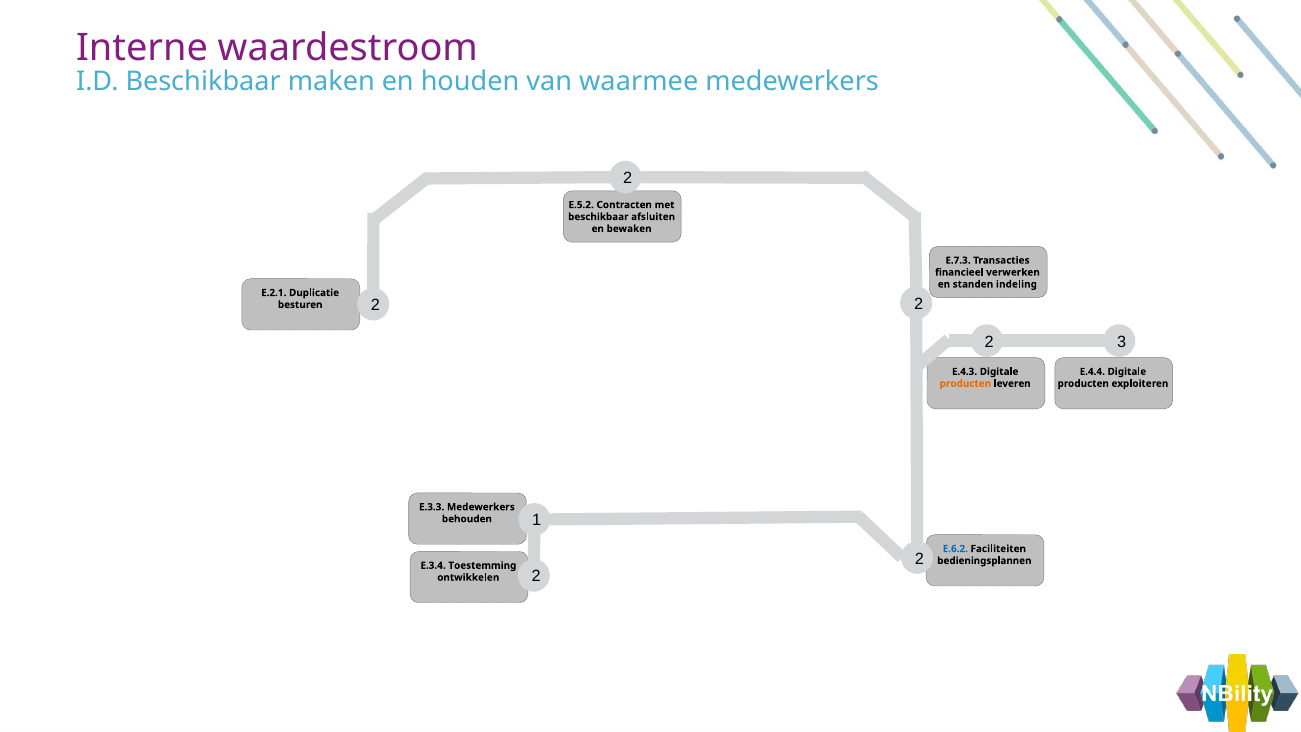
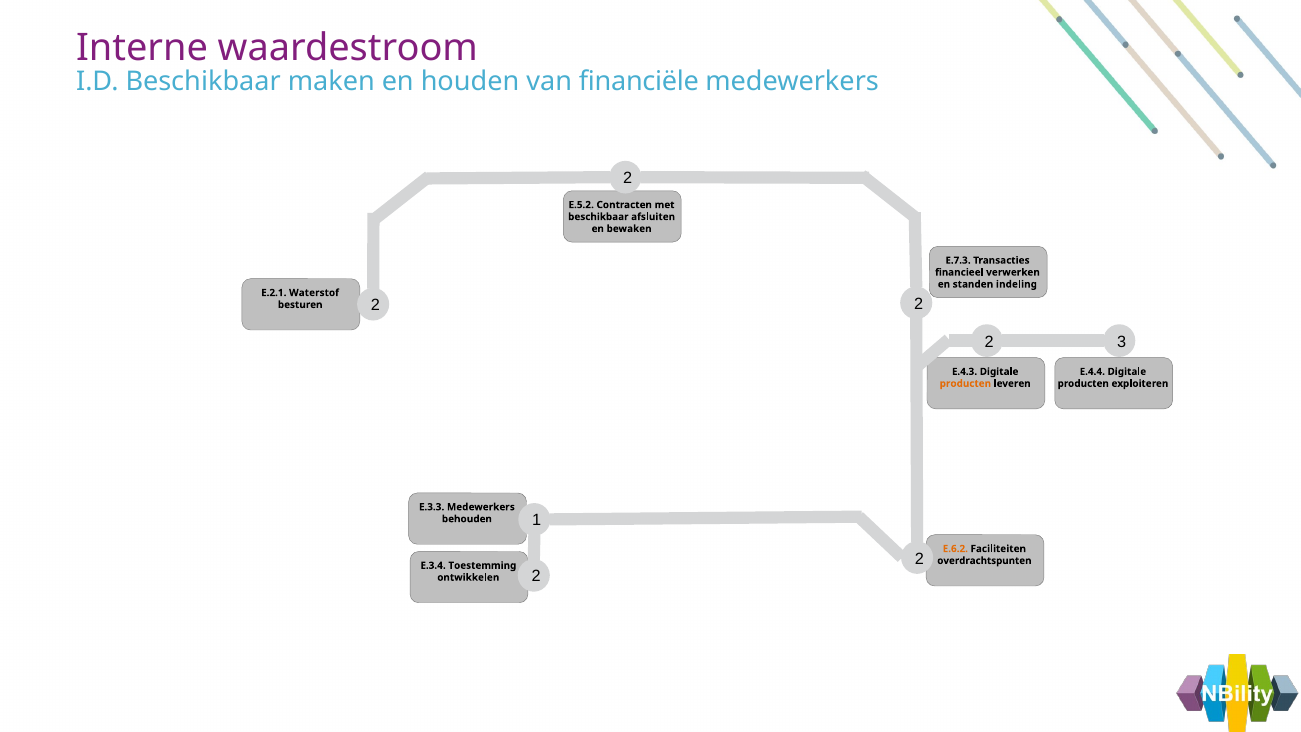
waarmee: waarmee -> financiële
Duplicatie: Duplicatie -> Waterstof
E.6.2 colour: blue -> orange
bedieningsplannen: bedieningsplannen -> overdrachtspunten
